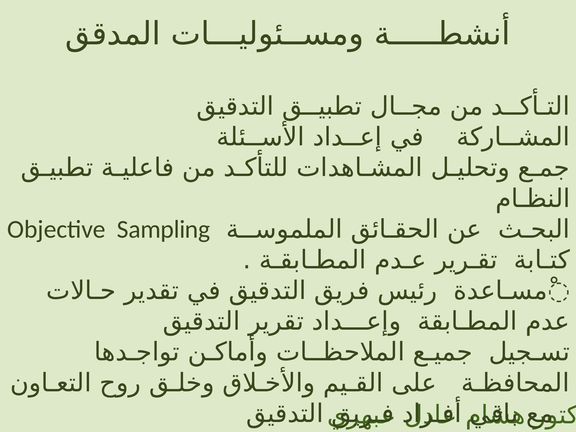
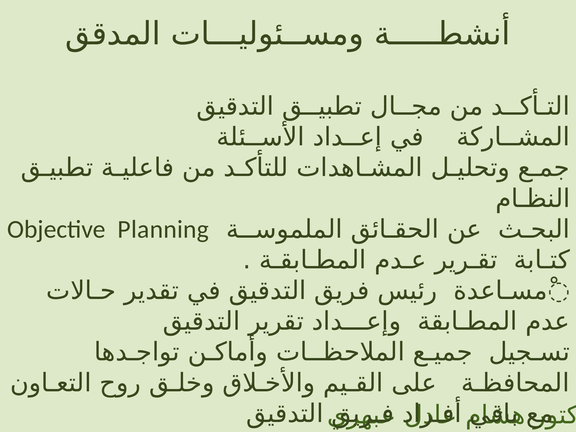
Sampling: Sampling -> Planning
